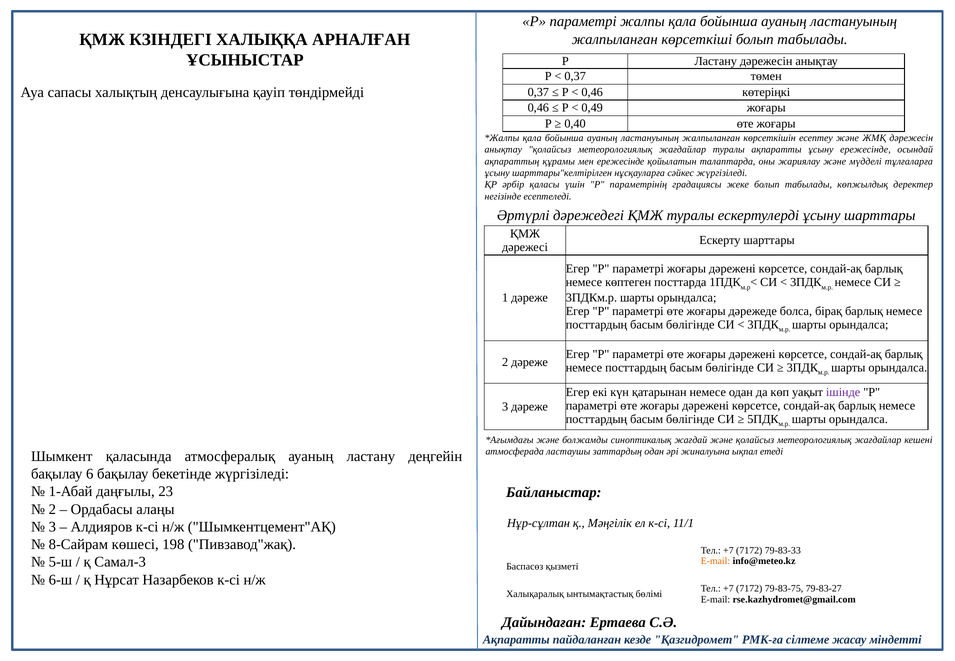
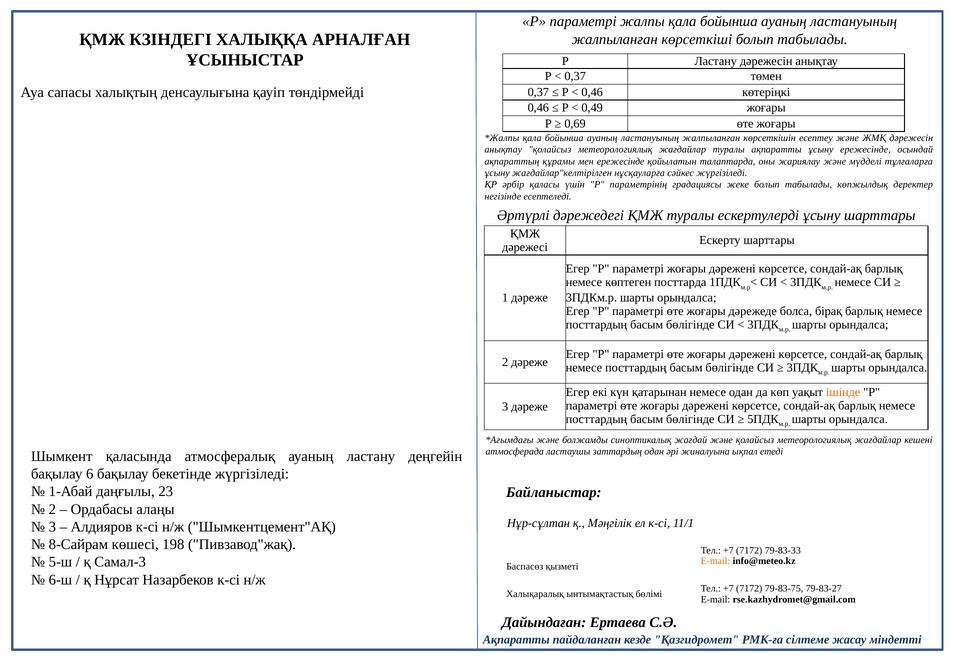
0,40: 0,40 -> 0,69
шарттары"келтірілген: шарттары"келтірілген -> жағдайлар"келтірілген
ішінде colour: purple -> orange
